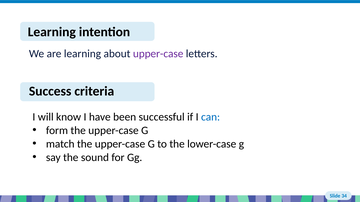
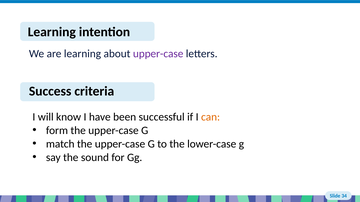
can colour: blue -> orange
